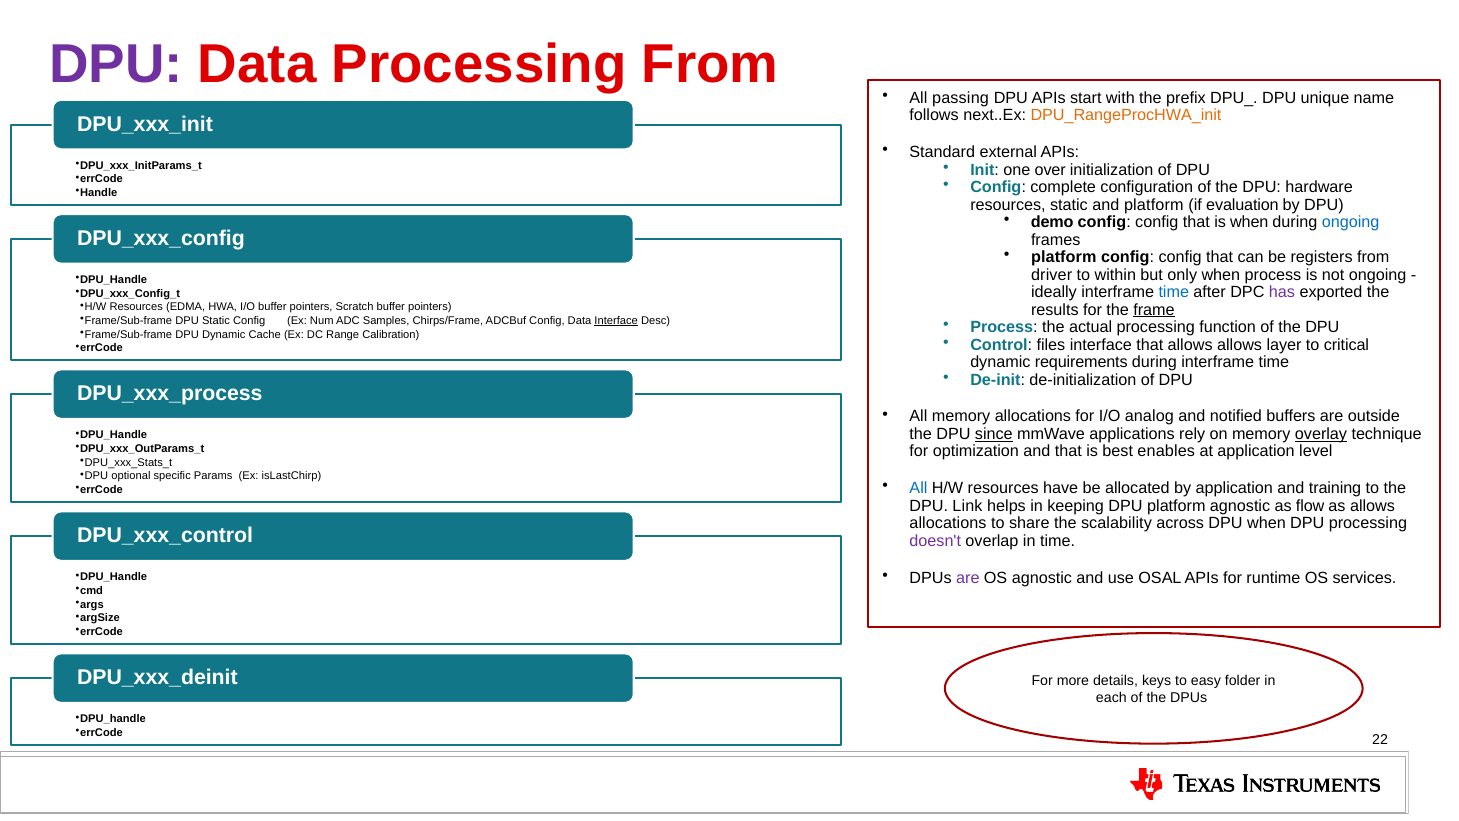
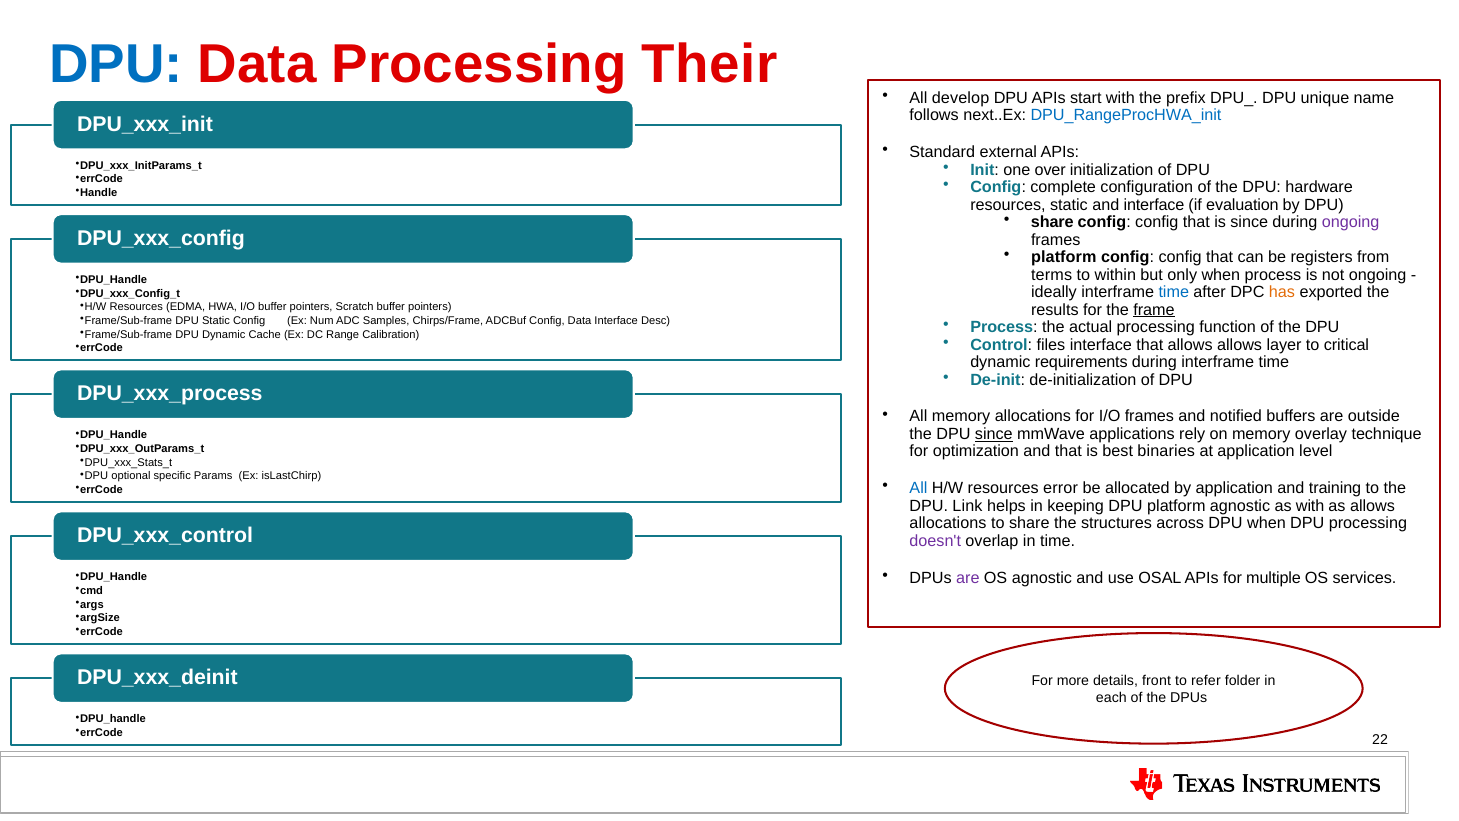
DPU at (116, 64) colour: purple -> blue
Processing From: From -> Their
passing: passing -> develop
DPU_RangeProcHWA_init colour: orange -> blue
and platform: platform -> interface
demo at (1052, 222): demo -> share
is when: when -> since
ongoing at (1351, 222) colour: blue -> purple
driver: driver -> terms
has colour: purple -> orange
Interface at (616, 321) underline: present -> none
I/O analog: analog -> frames
overlay underline: present -> none
enables: enables -> binaries
have: have -> error
as flow: flow -> with
scalability: scalability -> structures
runtime: runtime -> multiple
keys: keys -> front
easy: easy -> refer
